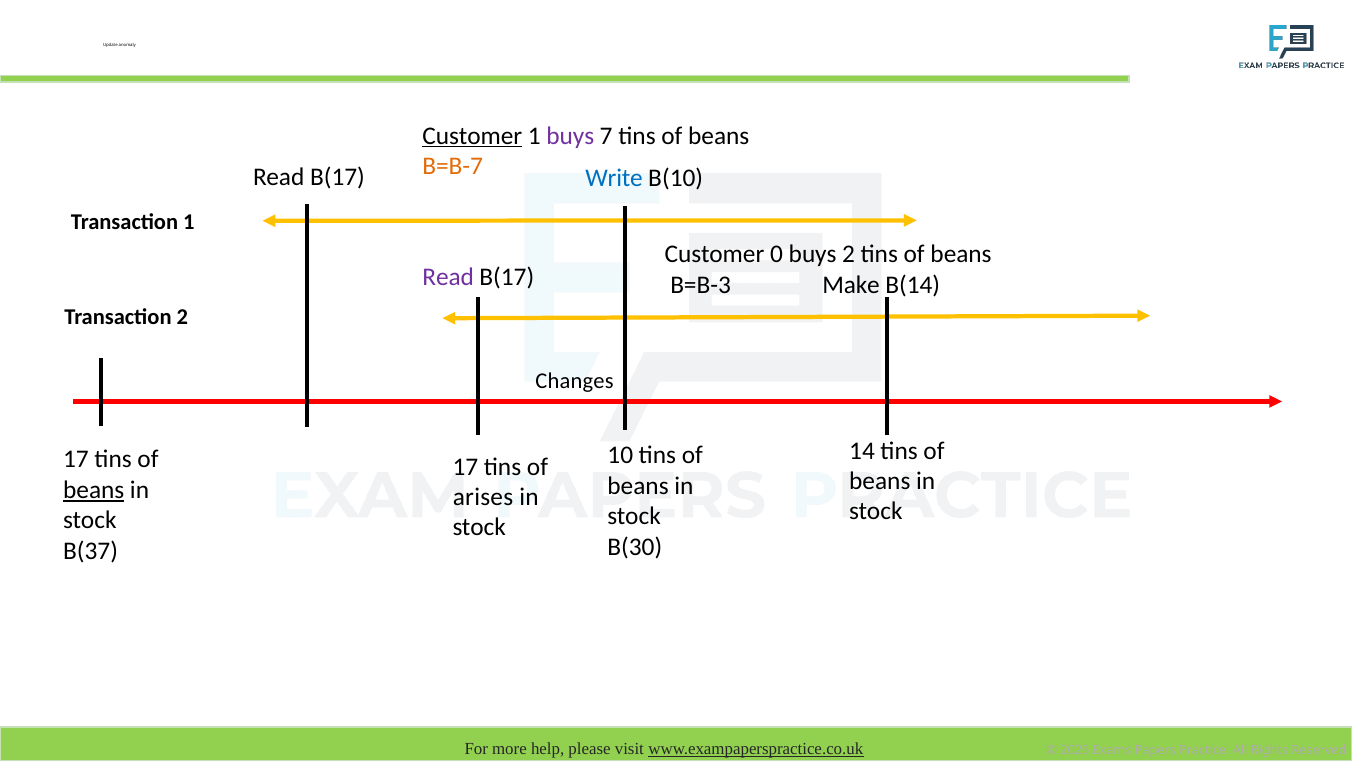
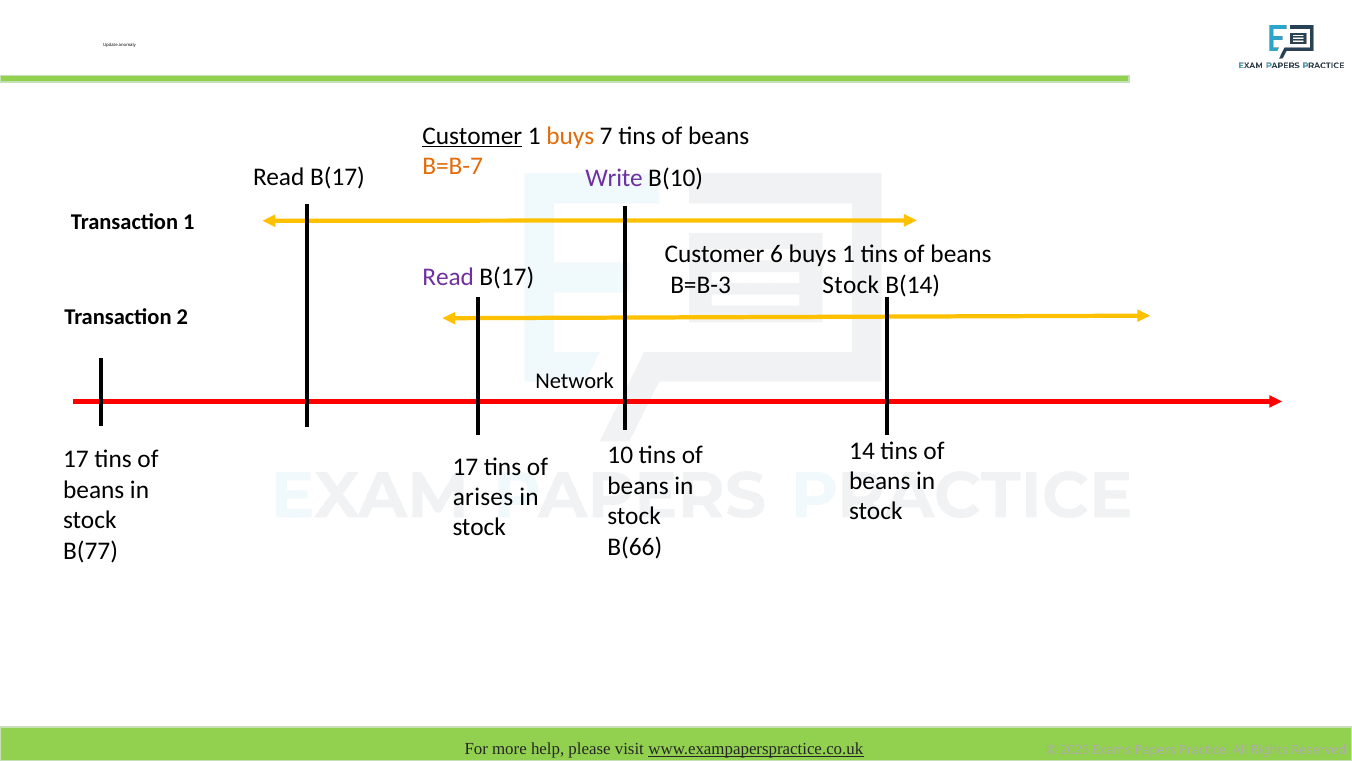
buys at (570, 136) colour: purple -> orange
Write colour: blue -> purple
0: 0 -> 6
buys 2: 2 -> 1
B=B-3 Make: Make -> Stock
Changes: Changes -> Network
beans at (94, 490) underline: present -> none
B(30: B(30 -> B(66
B(37: B(37 -> B(77
